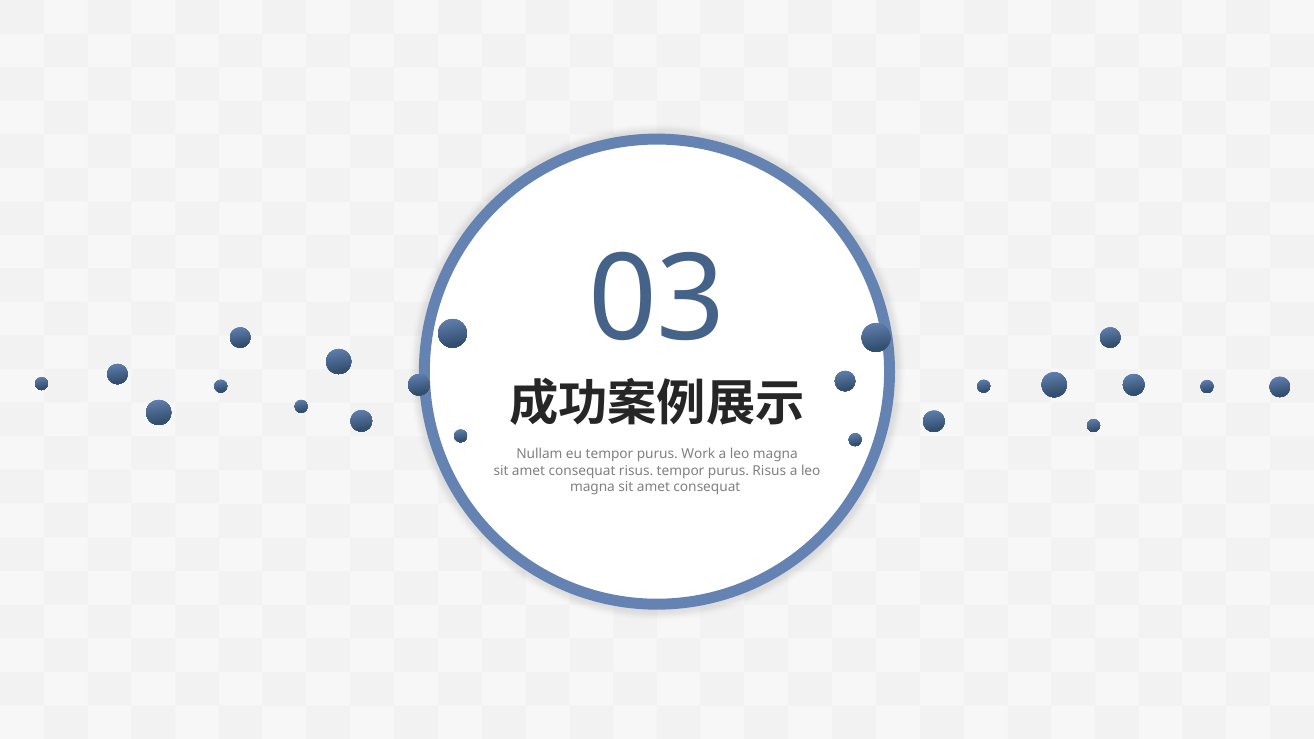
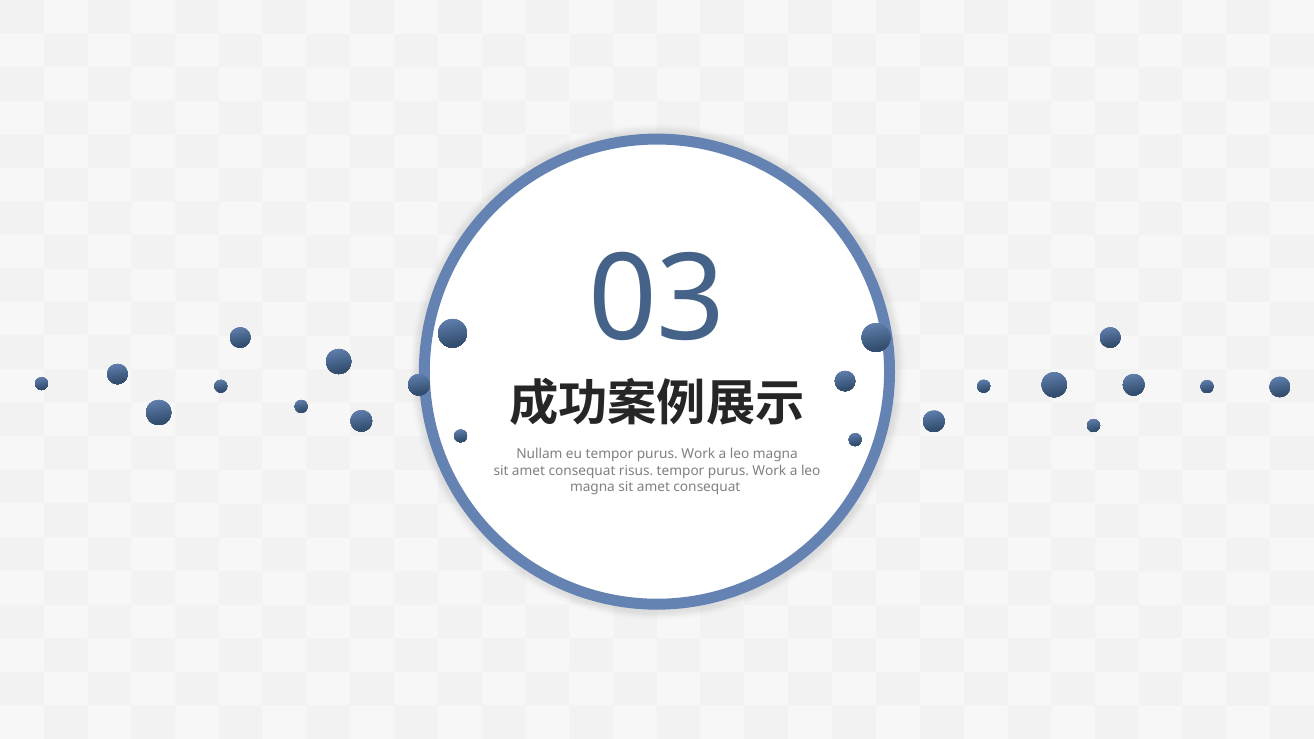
risus tempor purus Risus: Risus -> Work
